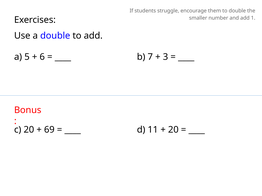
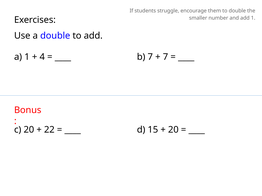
a 5: 5 -> 1
6: 6 -> 4
3 at (165, 57): 3 -> 7
69: 69 -> 22
11: 11 -> 15
